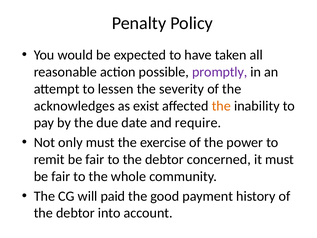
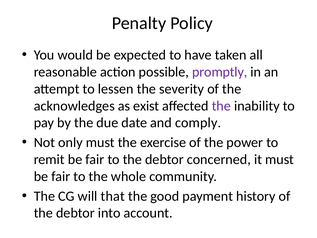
the at (221, 106) colour: orange -> purple
require: require -> comply
paid: paid -> that
